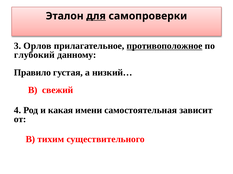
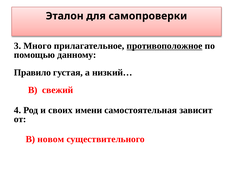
для underline: present -> none
Орлов: Орлов -> Много
глубокий: глубокий -> помощью
какая: какая -> своих
тихим: тихим -> новом
